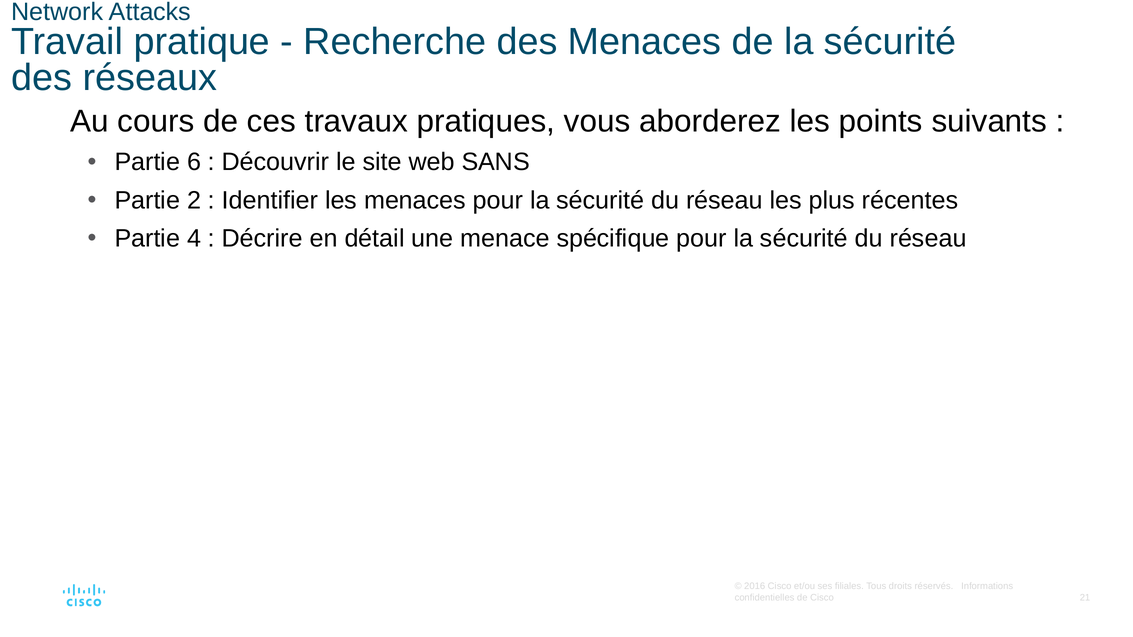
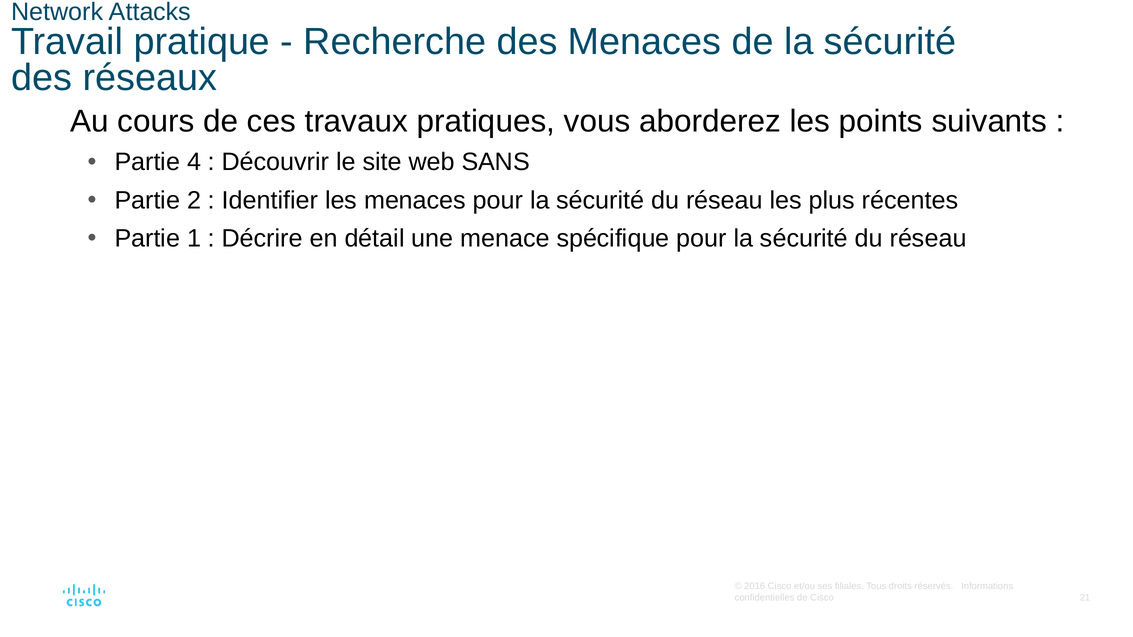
6: 6 -> 4
4: 4 -> 1
